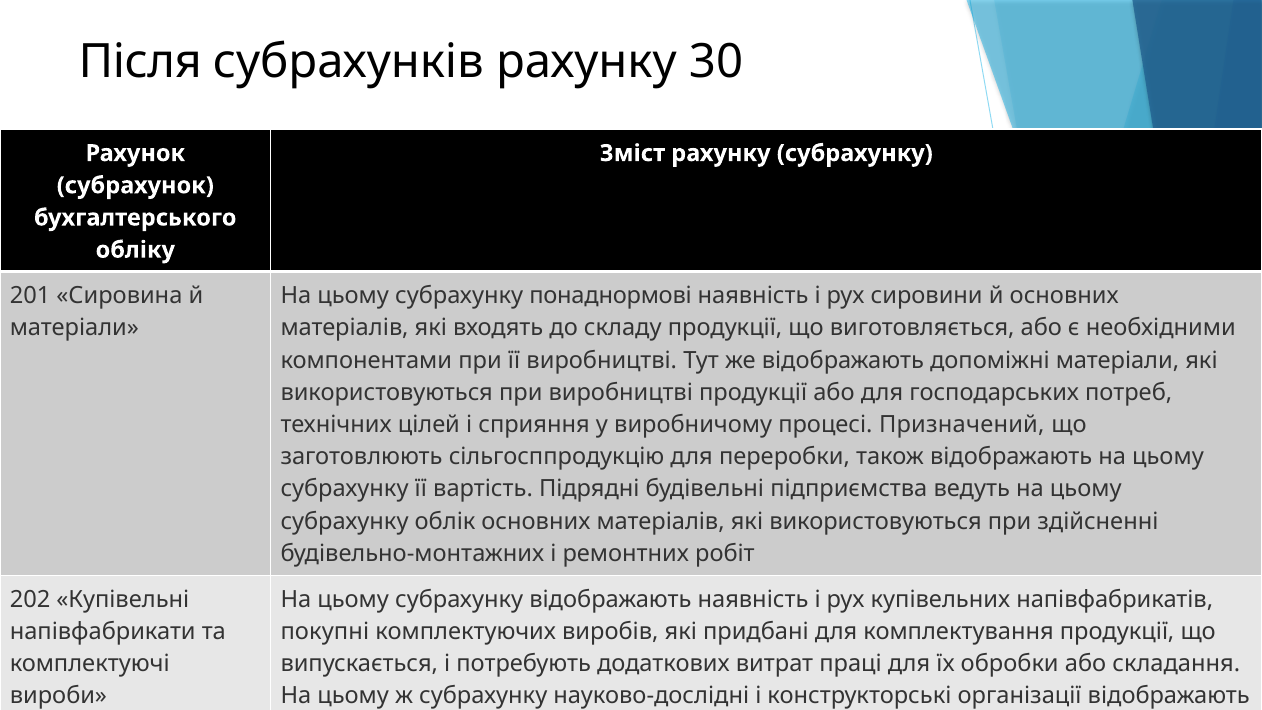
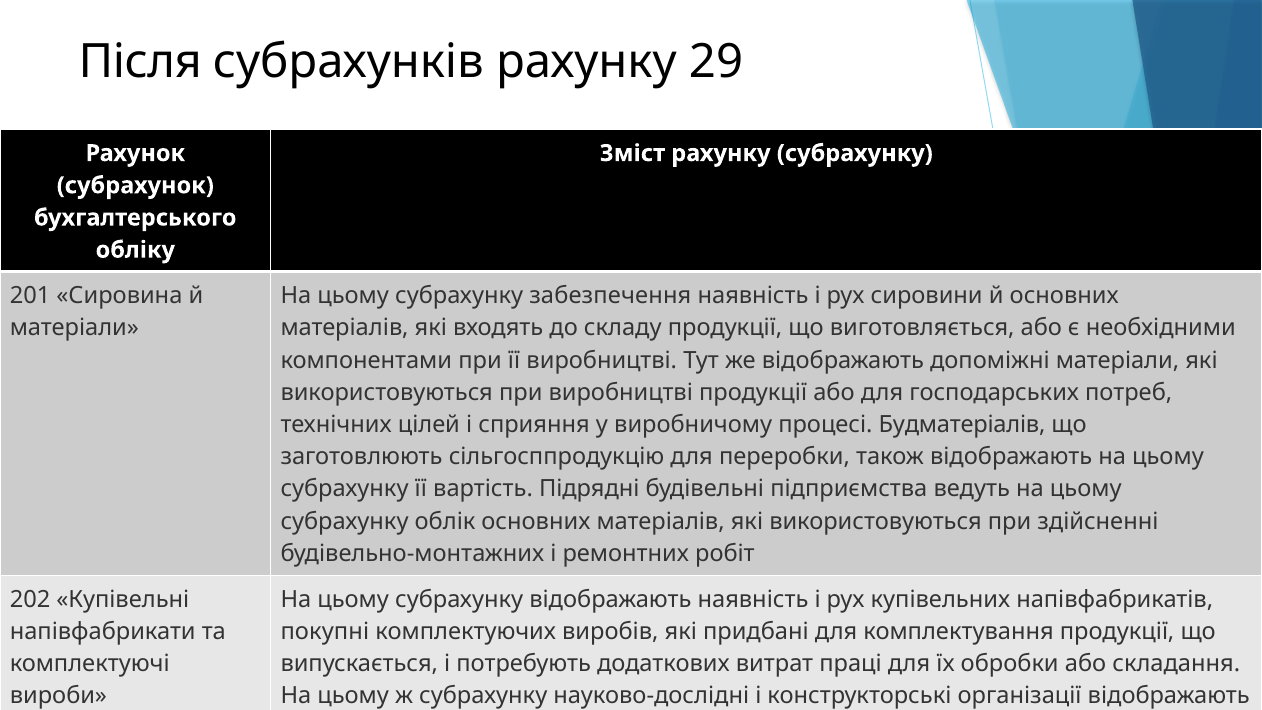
30: 30 -> 29
понаднормовi: понаднормовi -> забезпечення
Призначений: Призначений -> Будматеріалів
